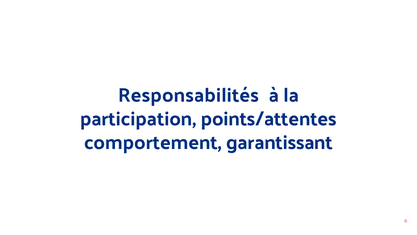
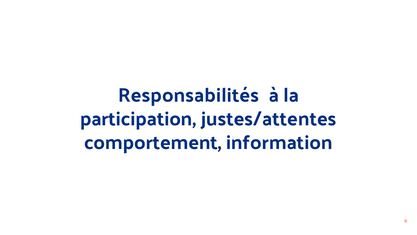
points/attentes: points/attentes -> justes/attentes
garantissant: garantissant -> information
